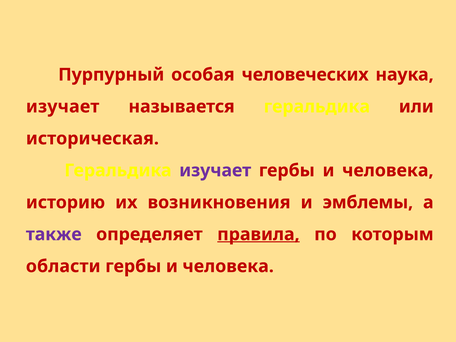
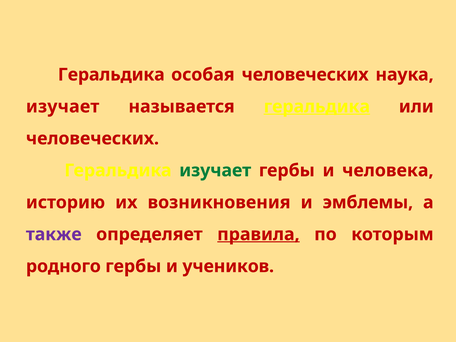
Пурпурный at (111, 75): Пурпурный -> Геральдика
геральдика at (317, 107) underline: none -> present
историческая at (92, 139): историческая -> человеческих
изучает at (215, 170) colour: purple -> green
области: области -> родного
человека at (228, 266): человека -> учеников
